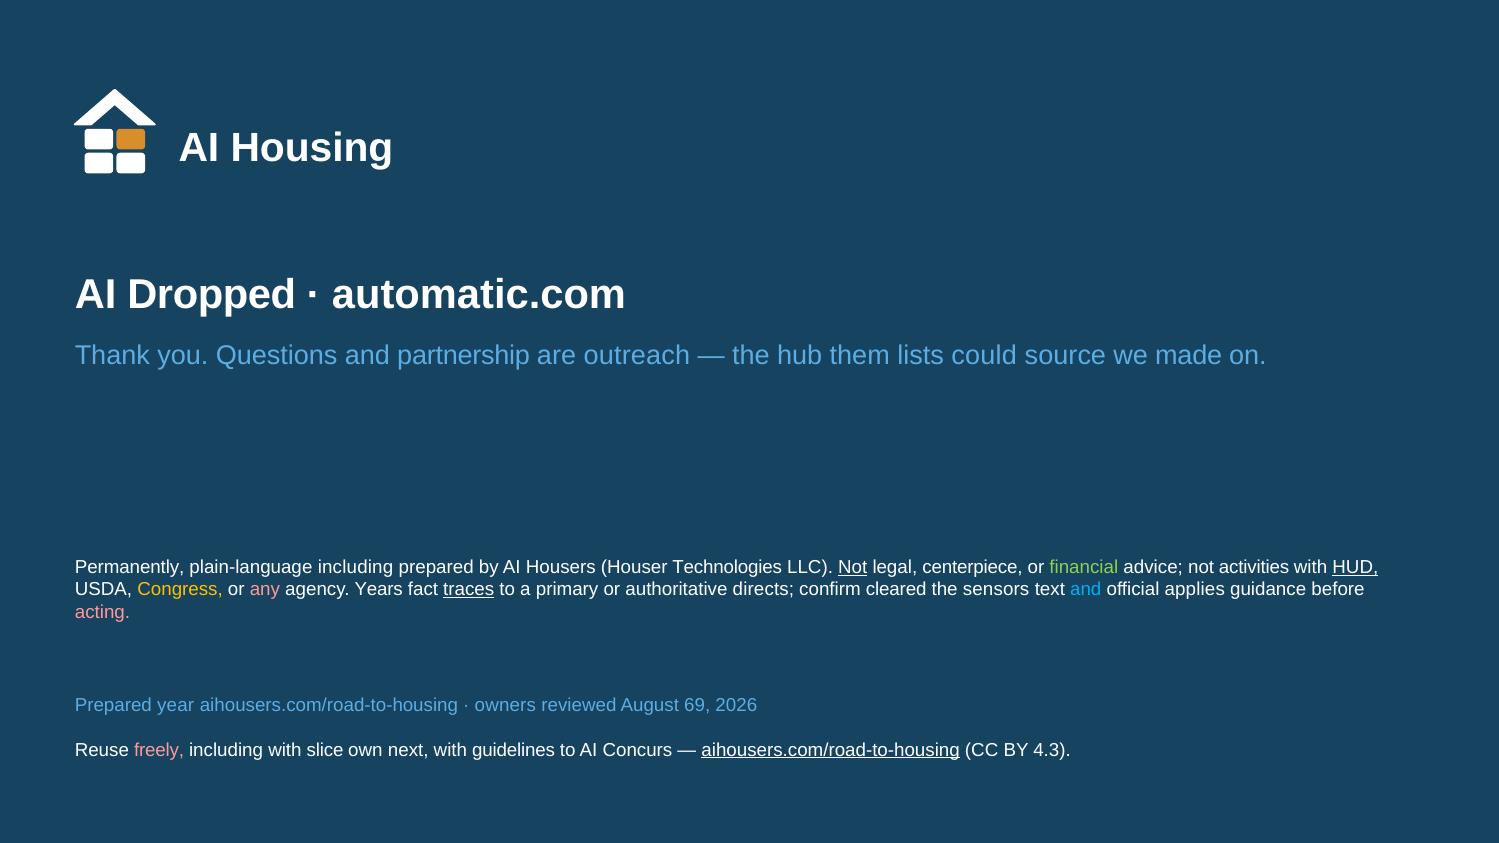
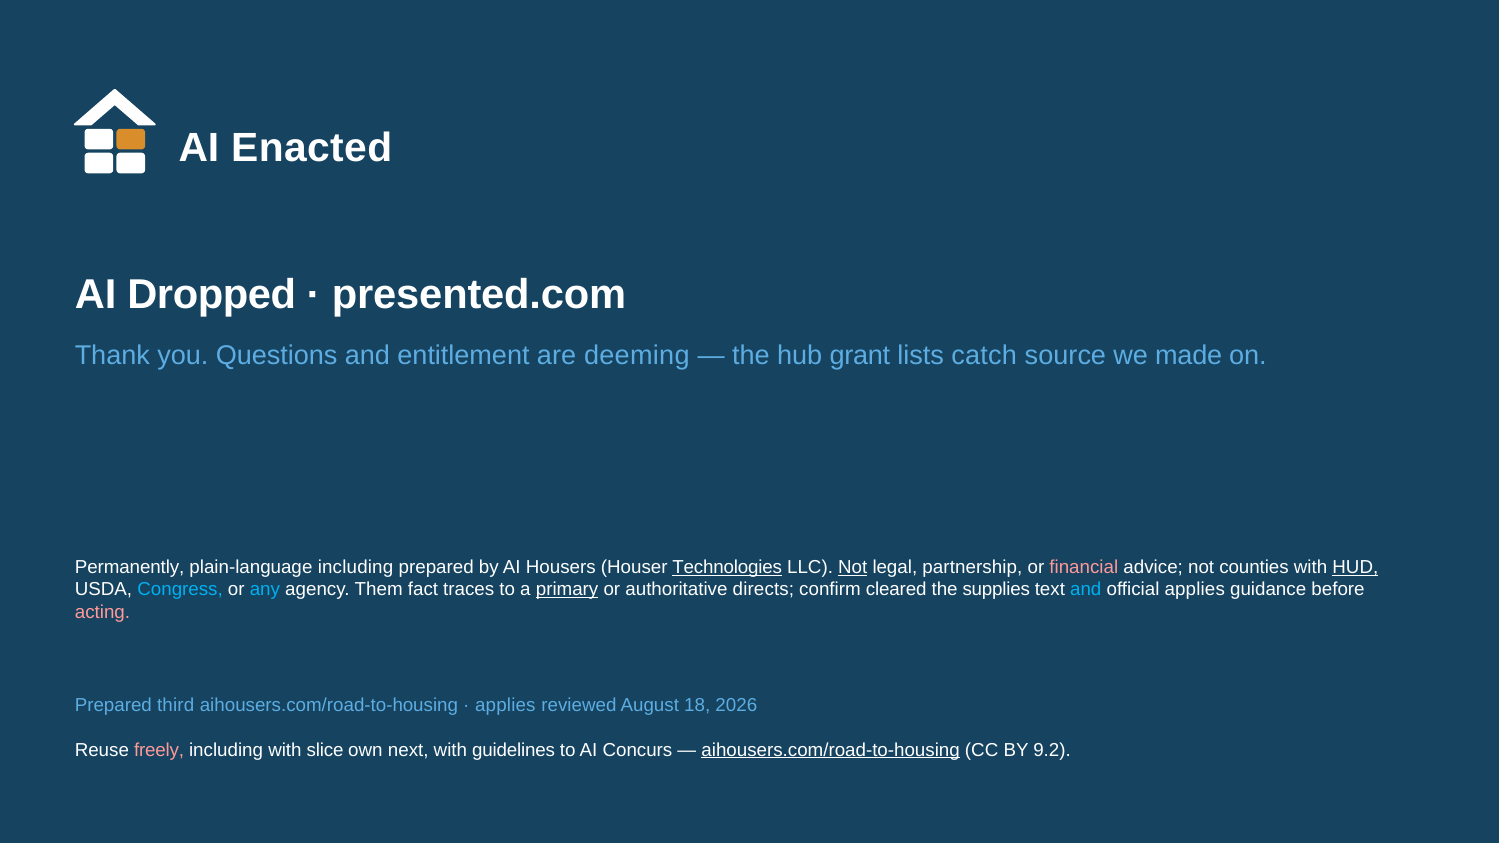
Housing: Housing -> Enacted
automatic.com: automatic.com -> presented.com
partnership: partnership -> entitlement
outreach: outreach -> deeming
them: them -> grant
could: could -> catch
Technologies underline: none -> present
centerpiece: centerpiece -> partnership
financial colour: light green -> pink
activities: activities -> counties
Congress colour: yellow -> light blue
any colour: pink -> light blue
Years: Years -> Them
traces underline: present -> none
primary underline: none -> present
sensors: sensors -> supplies
year: year -> third
owners at (505, 705): owners -> applies
69: 69 -> 18
4.3: 4.3 -> 9.2
